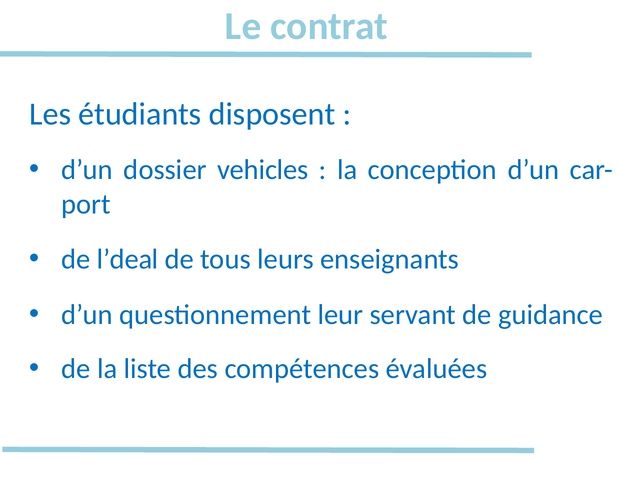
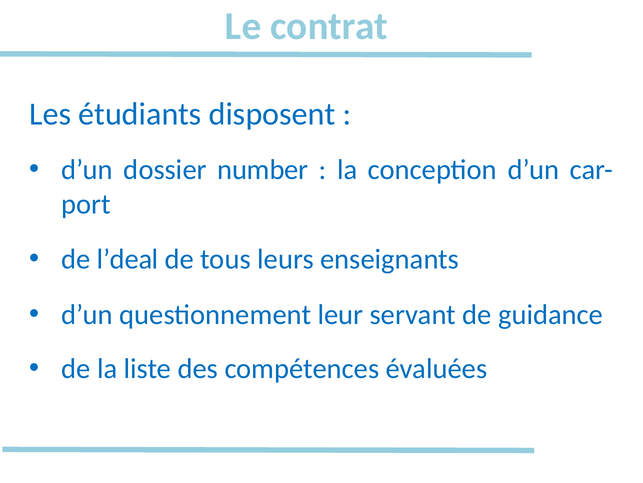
vehicles: vehicles -> number
